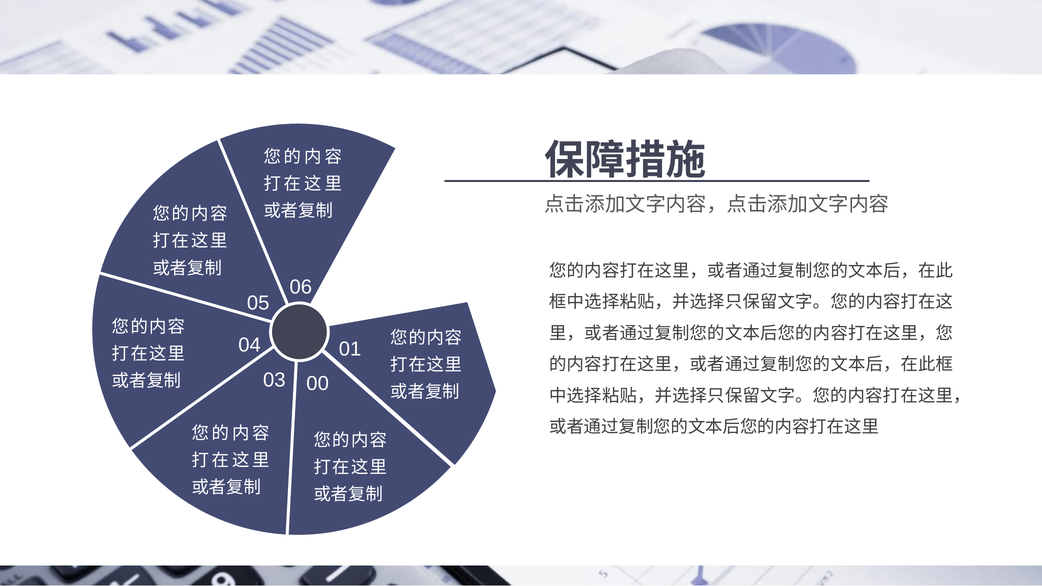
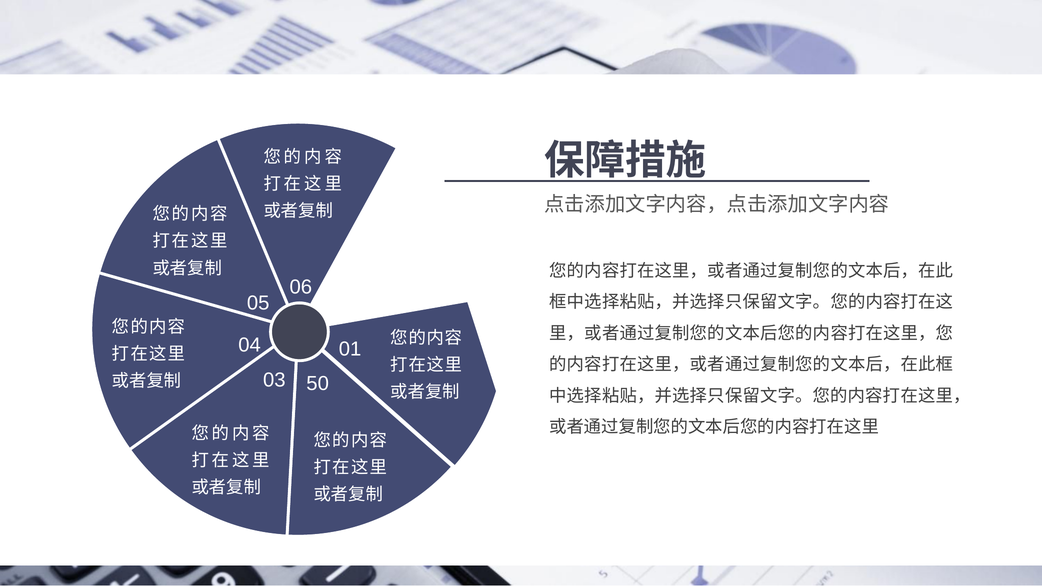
00: 00 -> 50
